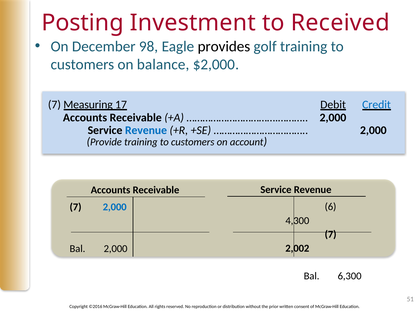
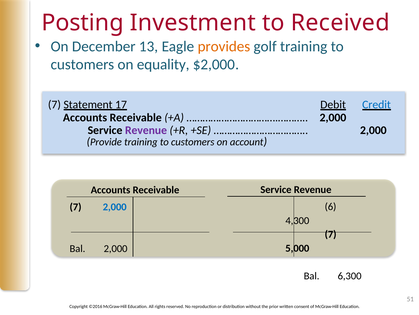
98: 98 -> 13
provides colour: black -> orange
balance: balance -> equality
Measuring: Measuring -> Statement
Revenue at (146, 130) colour: blue -> purple
2,002: 2,002 -> 5,000
